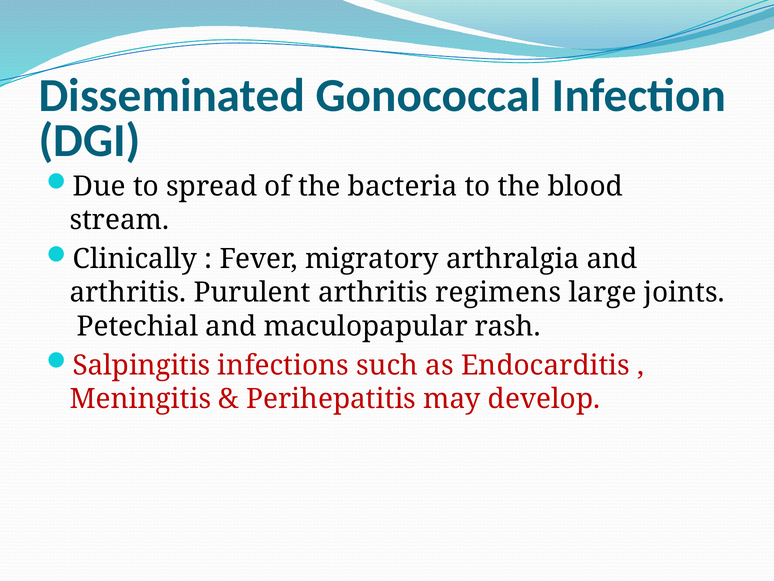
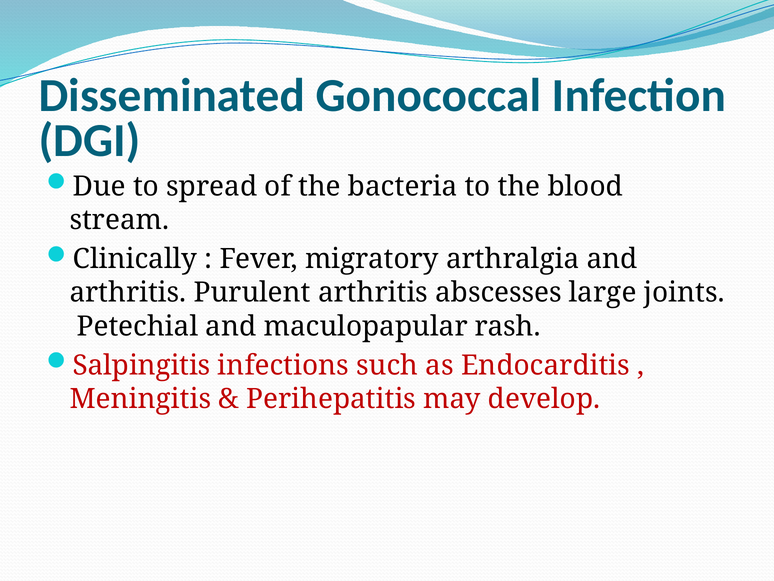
regimens: regimens -> abscesses
